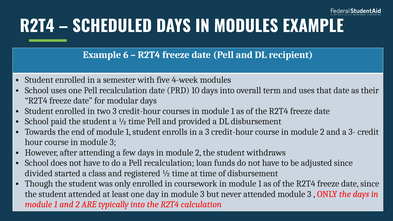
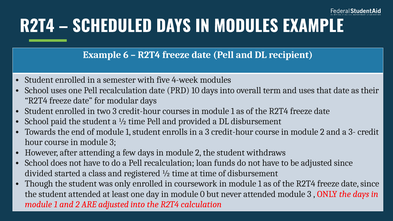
day in module 3: 3 -> 0
ARE typically: typically -> adjusted
